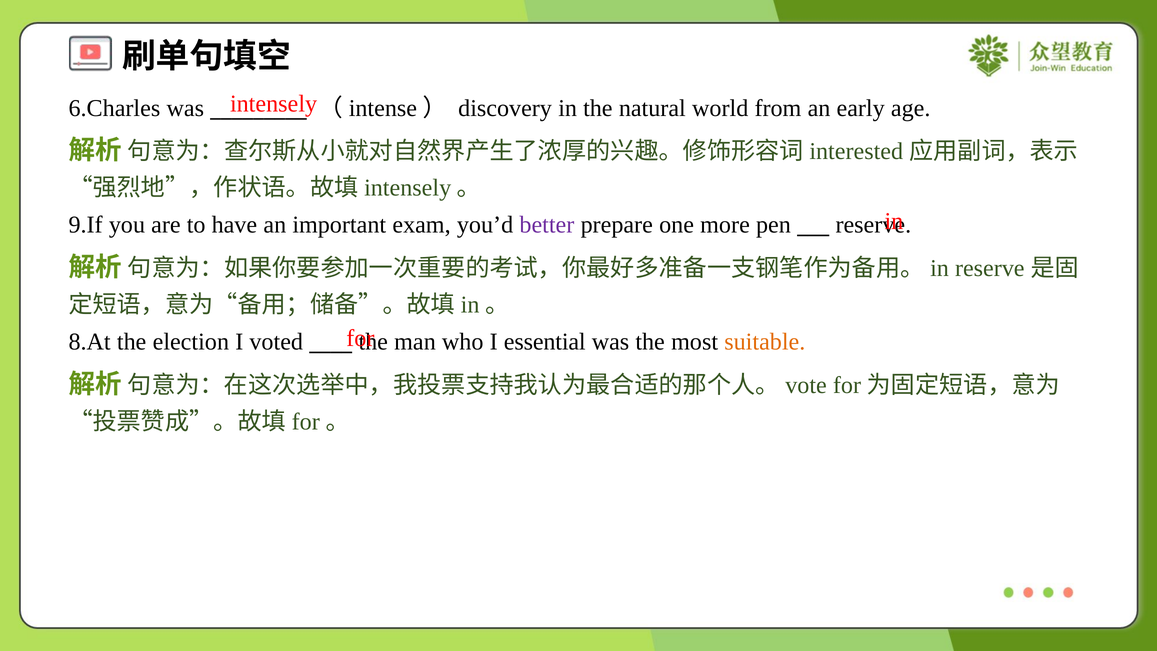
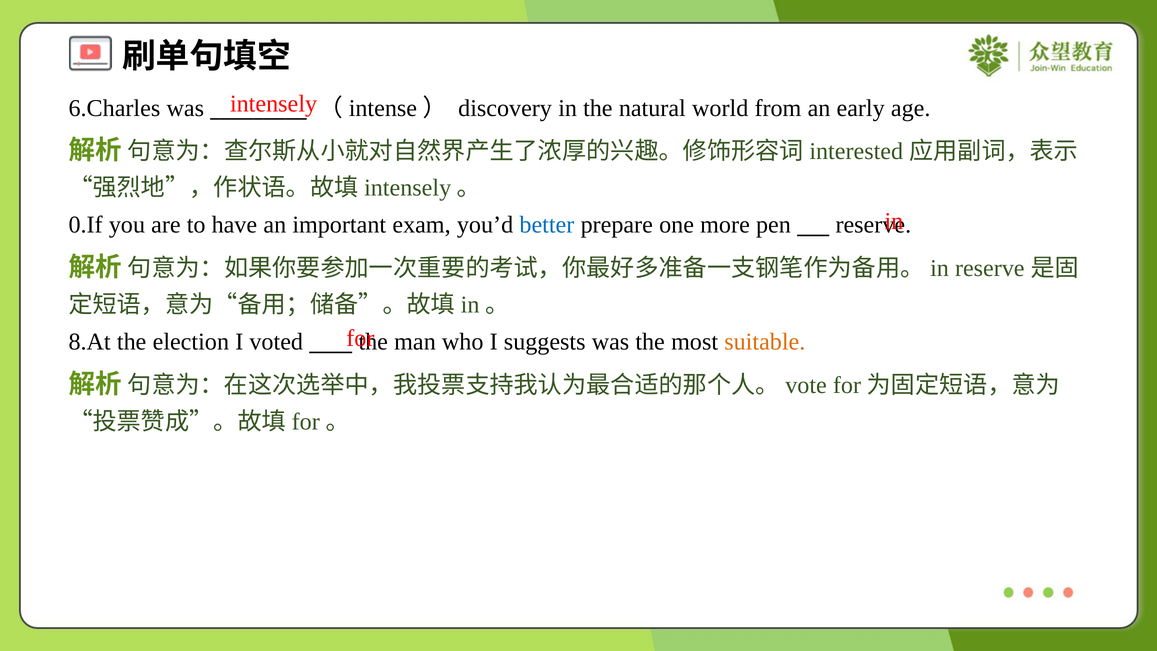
9.If: 9.If -> 0.If
better colour: purple -> blue
essential: essential -> suggests
